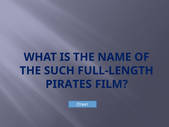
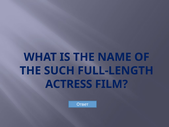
PIRATES: PIRATES -> ACTRESS
